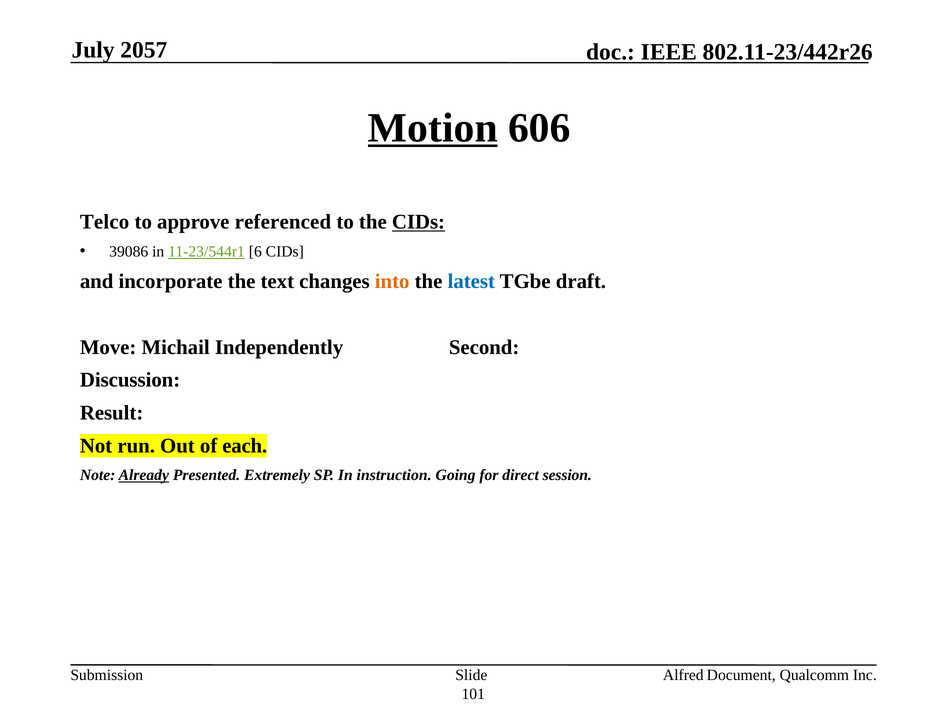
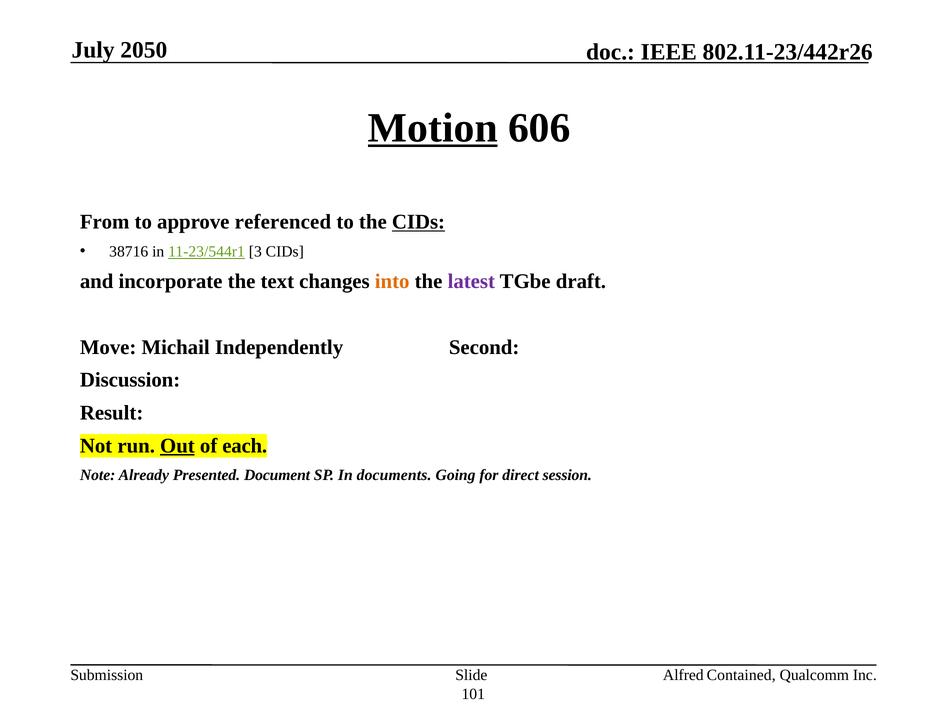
2057: 2057 -> 2050
Telco: Telco -> From
39086: 39086 -> 38716
6: 6 -> 3
latest colour: blue -> purple
Out underline: none -> present
Already underline: present -> none
Extremely: Extremely -> Document
instruction: instruction -> documents
Document: Document -> Contained
